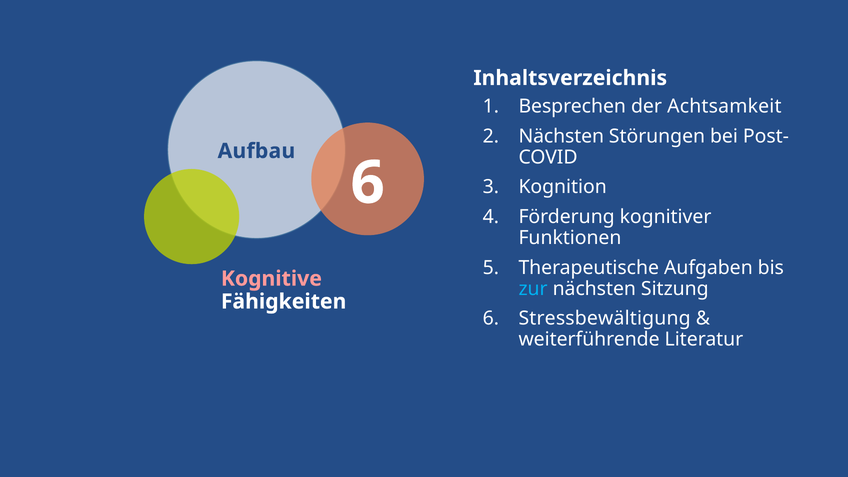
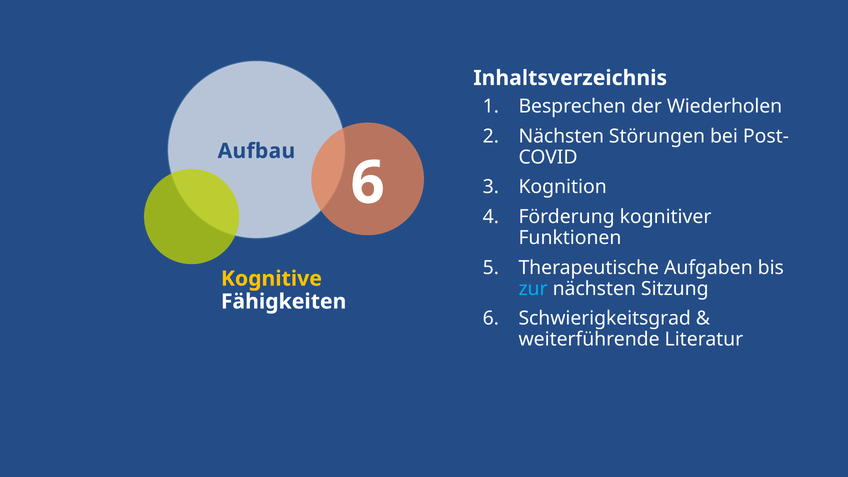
Achtsamkeit: Achtsamkeit -> Wiederholen
Kognitive colour: pink -> yellow
Stressbewältigung: Stressbewältigung -> Schwierigkeitsgrad
